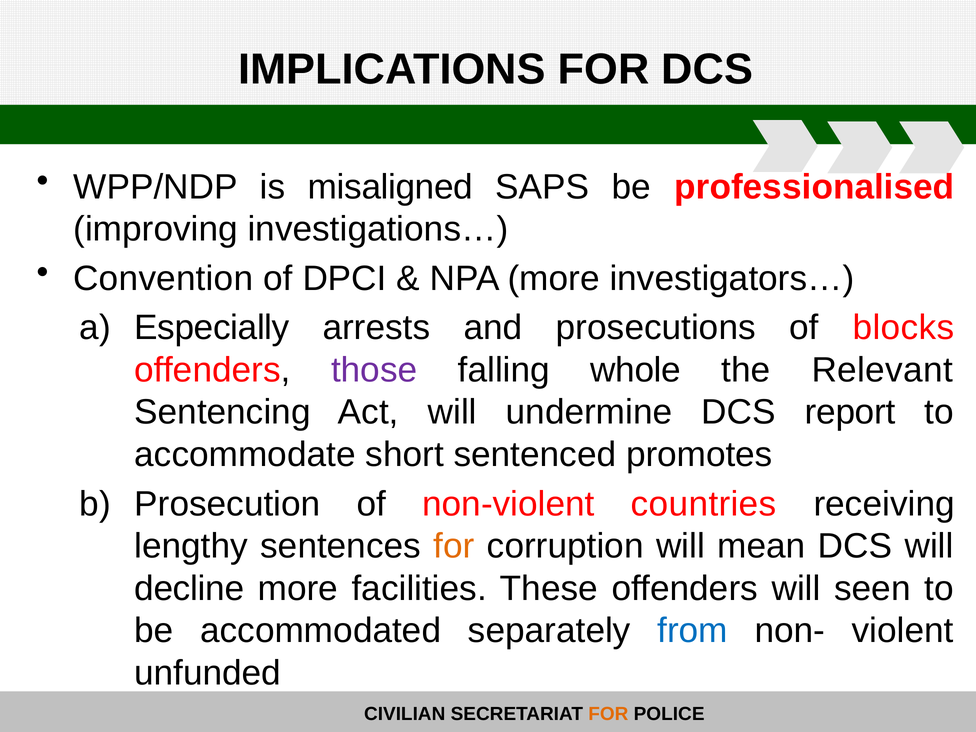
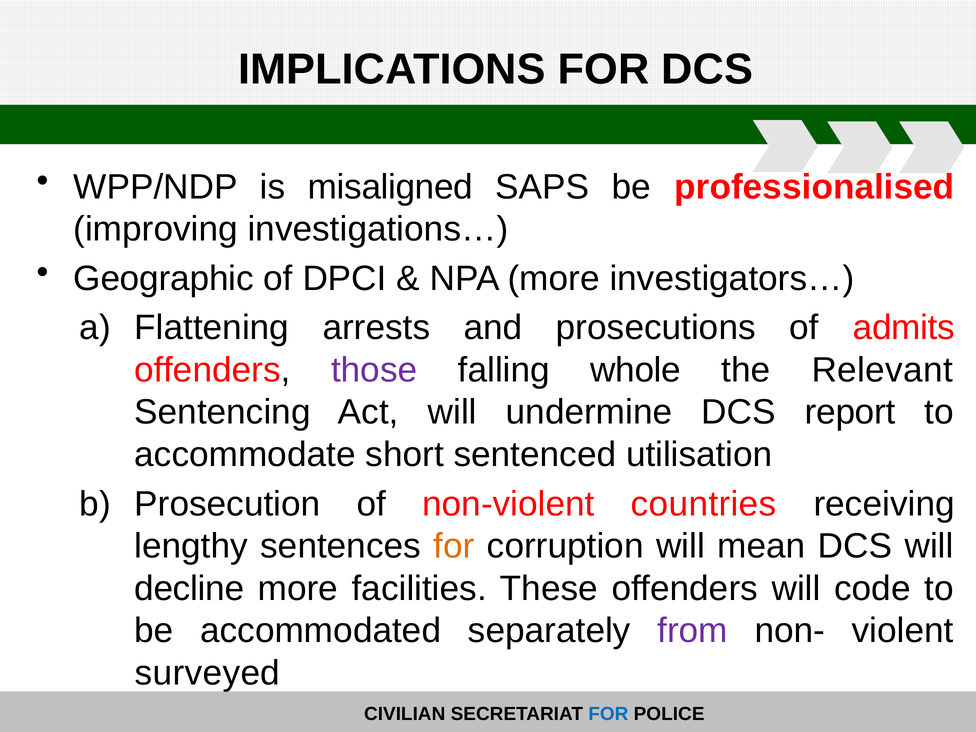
Convention: Convention -> Geographic
Especially: Especially -> Flattening
blocks: blocks -> admits
promotes: promotes -> utilisation
seen: seen -> code
from colour: blue -> purple
unfunded: unfunded -> surveyed
FOR at (608, 714) colour: orange -> blue
